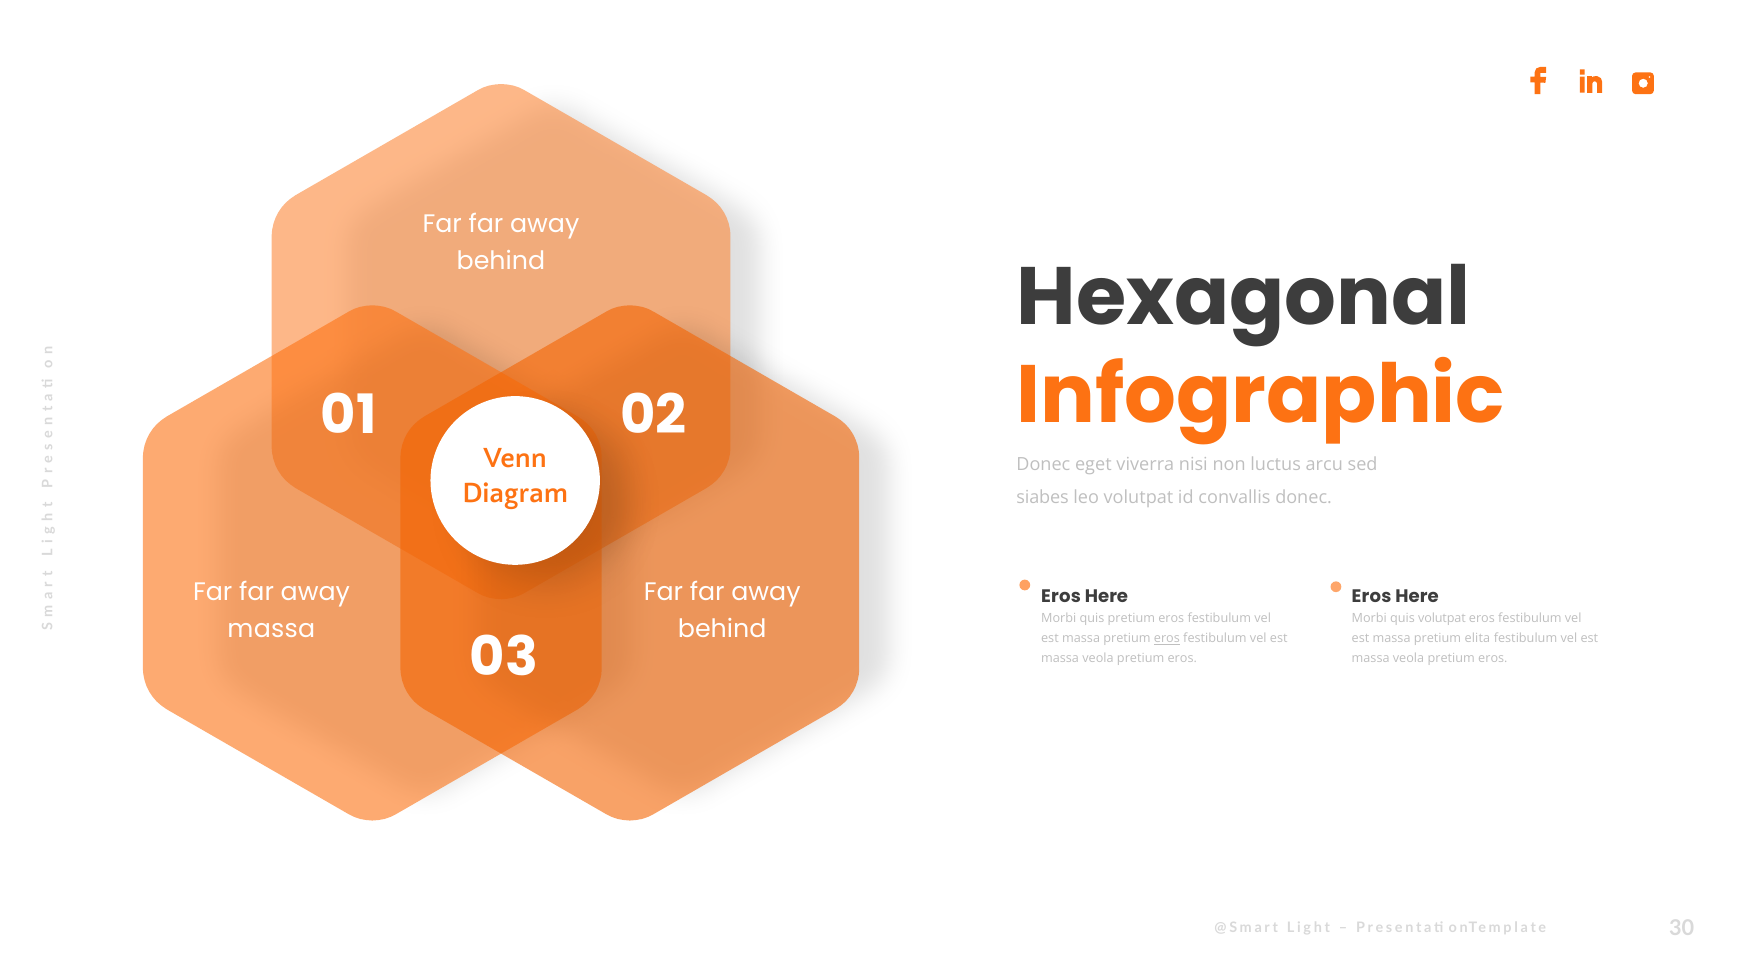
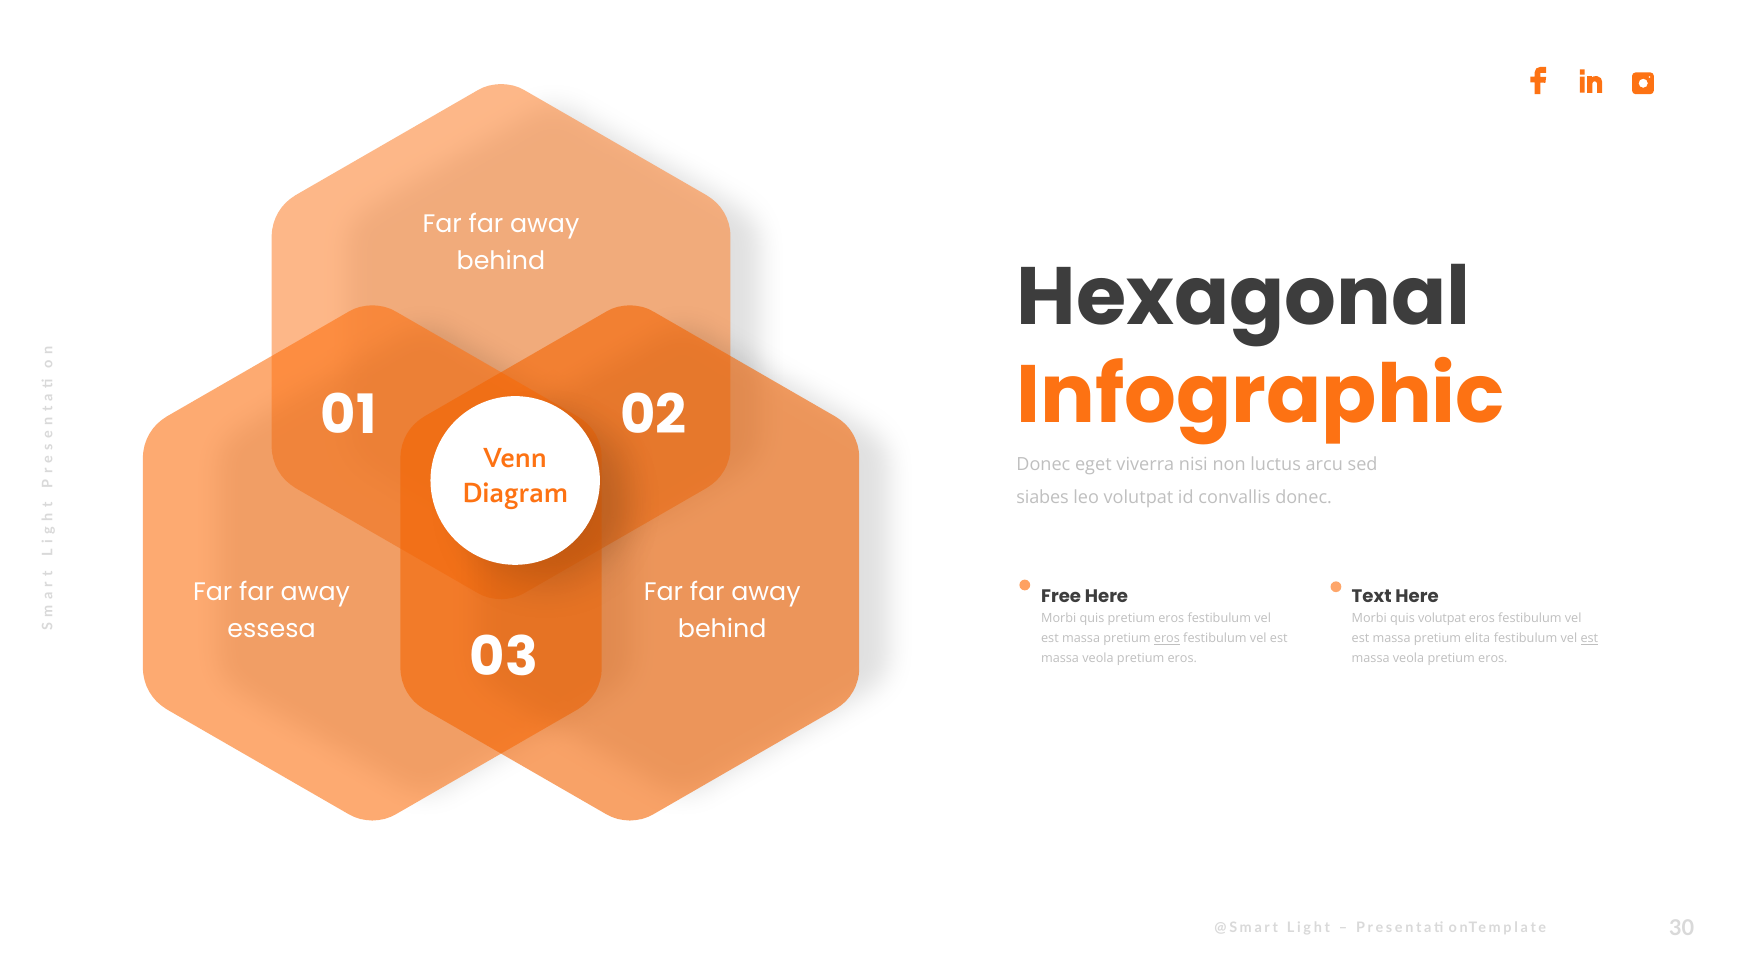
Eros at (1061, 596): Eros -> Free
Eros at (1372, 596): Eros -> Text
massa at (271, 629): massa -> essesa
est at (1589, 638) underline: none -> present
